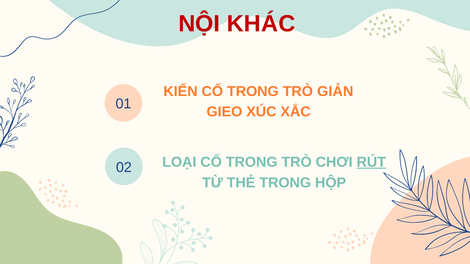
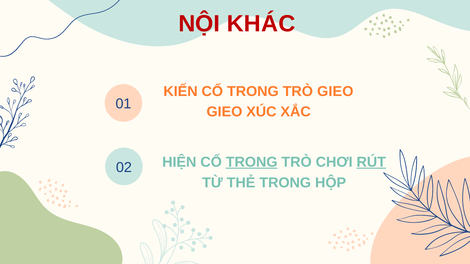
TRÒ GIẢN: GIẢN -> GIEO
LOẠI: LOẠI -> HIỆN
TRONG at (252, 162) underline: none -> present
